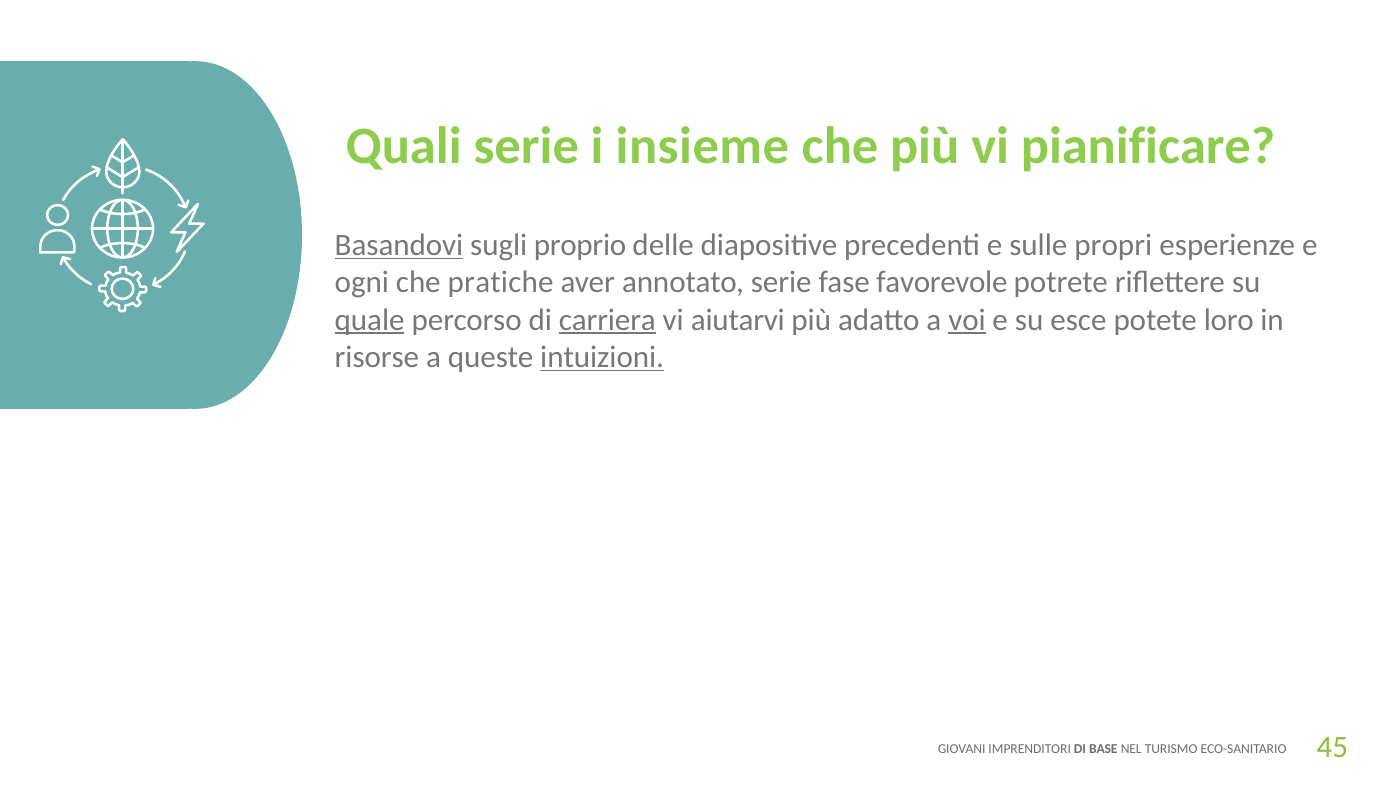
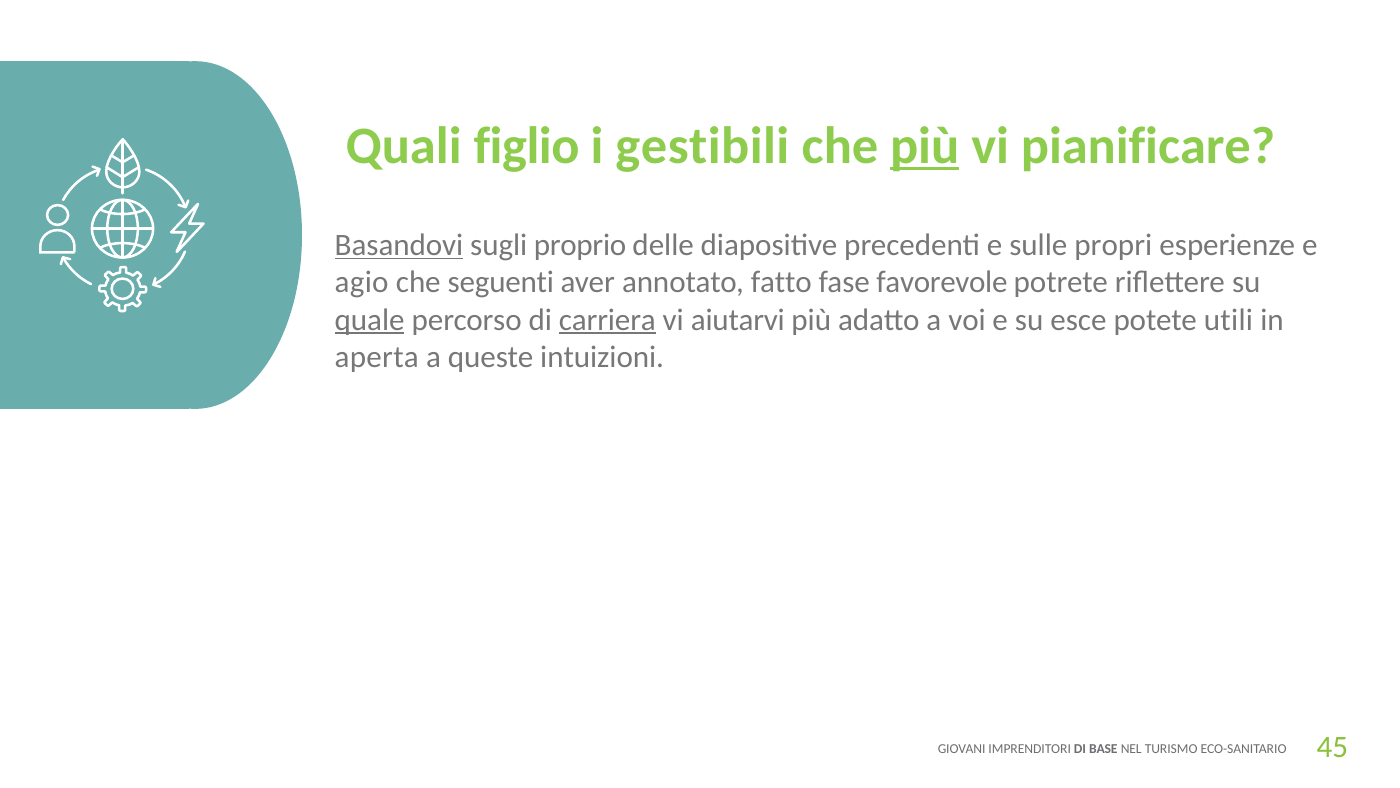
Quali serie: serie -> figlio
insieme: insieme -> gestibili
più at (925, 146) underline: none -> present
ogni: ogni -> agio
pratiche: pratiche -> seguenti
annotato serie: serie -> fatto
voi underline: present -> none
loro: loro -> utili
risorse: risorse -> aperta
intuizioni underline: present -> none
